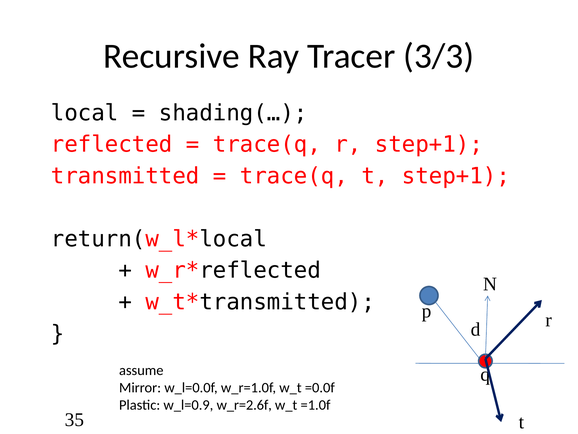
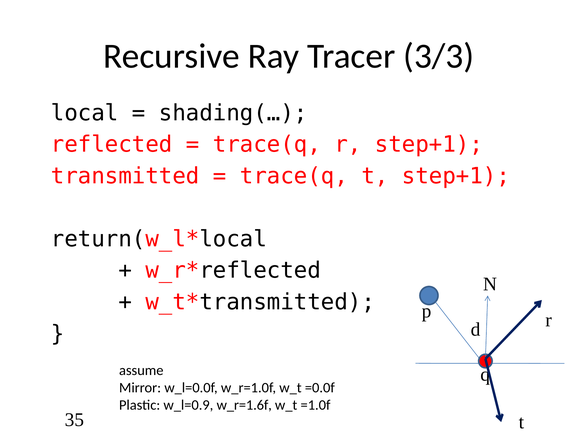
w_r=2.6f: w_r=2.6f -> w_r=1.6f
